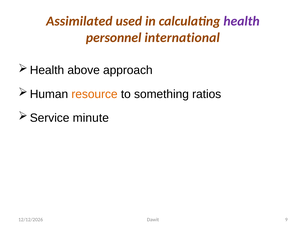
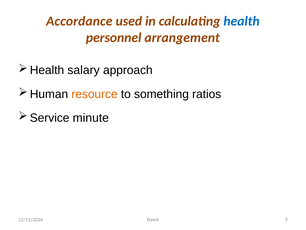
Assimilated: Assimilated -> Accordance
health colour: purple -> blue
international: international -> arrangement
above: above -> salary
